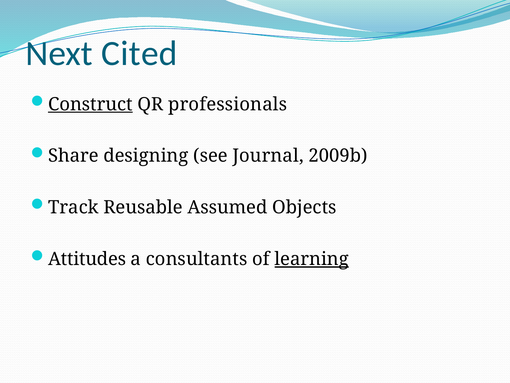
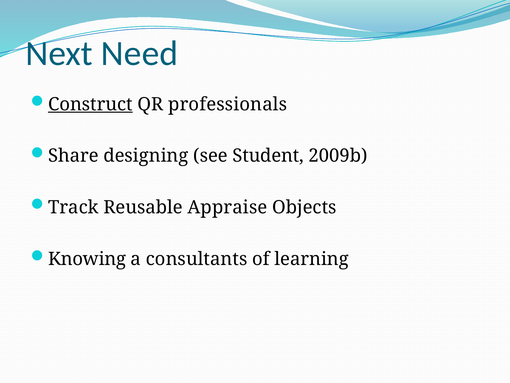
Cited: Cited -> Need
Journal: Journal -> Student
Assumed: Assumed -> Appraise
Attitudes: Attitudes -> Knowing
learning underline: present -> none
